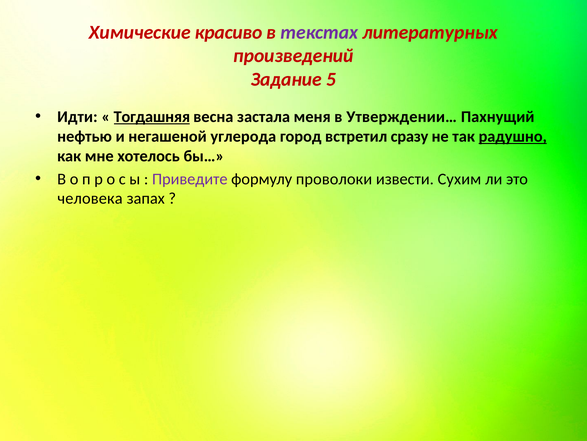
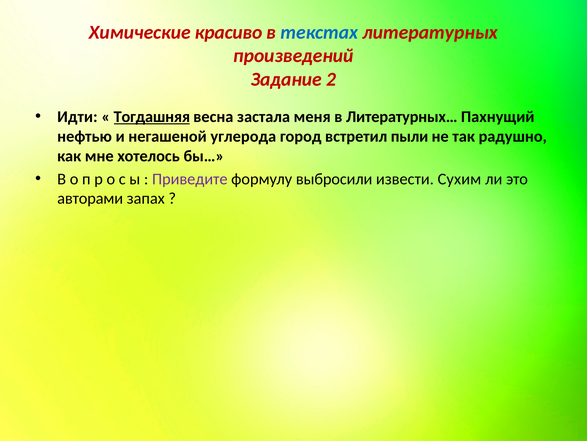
текстах colour: purple -> blue
5: 5 -> 2
Утверждении…: Утверждении… -> Литературных…
сразу: сразу -> пыли
радушно underline: present -> none
проволоки: проволоки -> выбросили
человека: человека -> авторами
